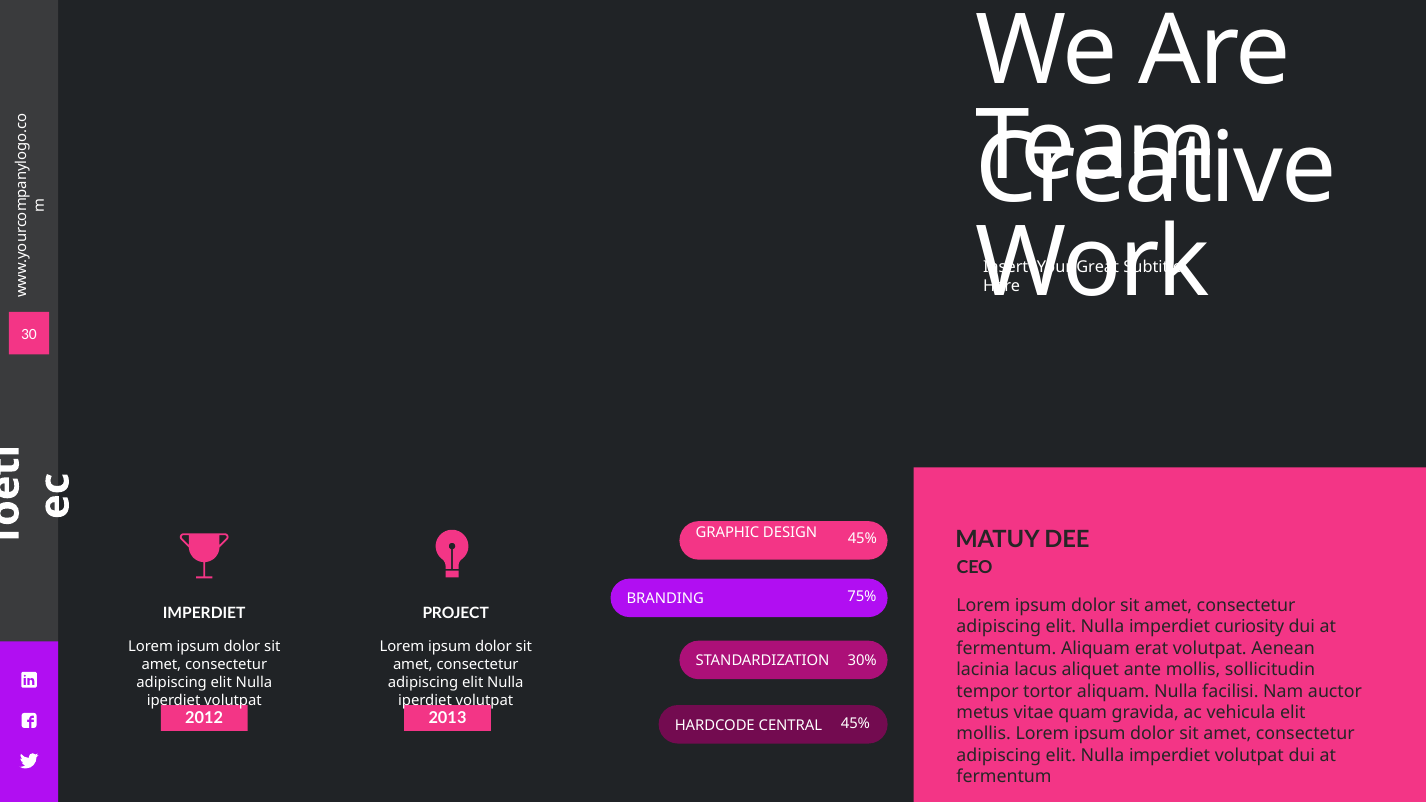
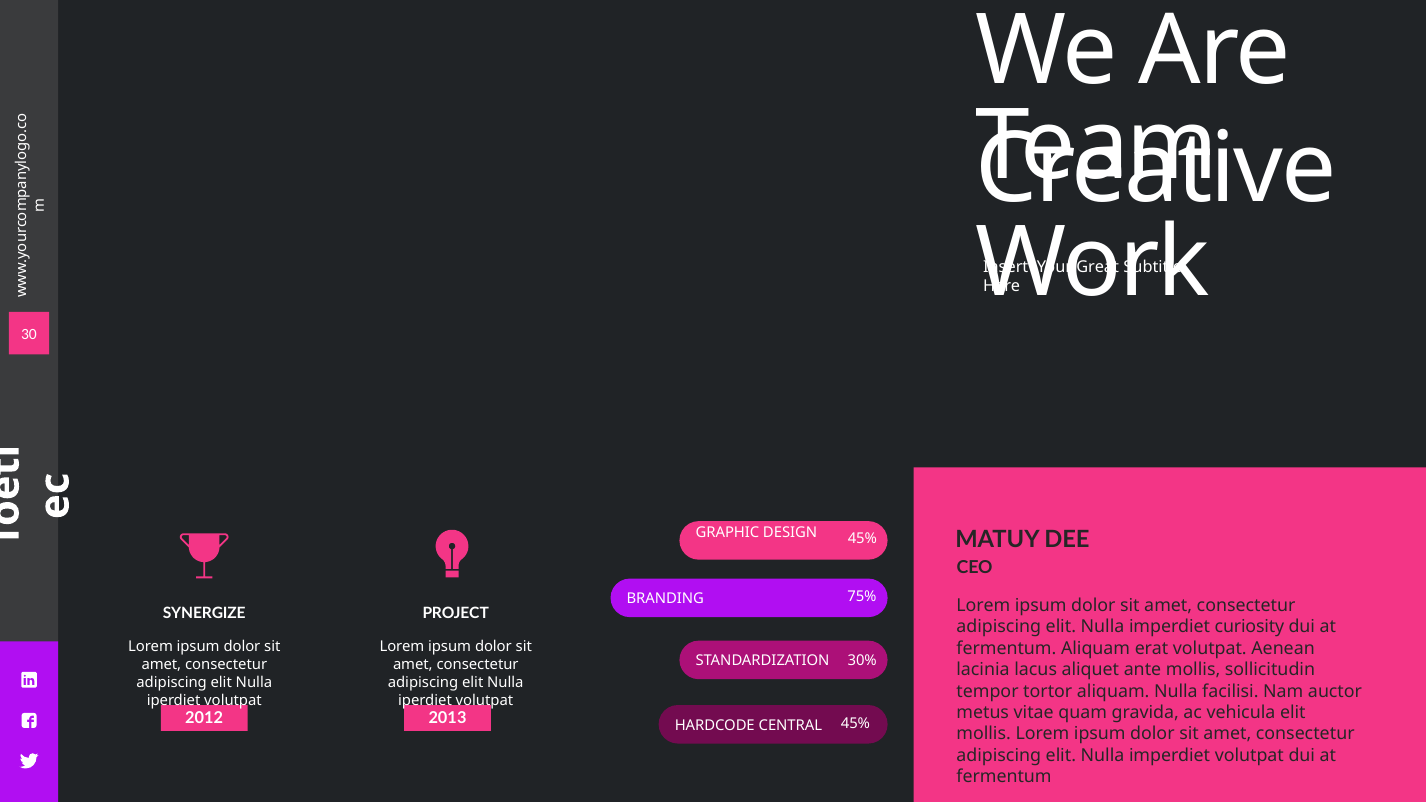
IMPERDIET at (204, 613): IMPERDIET -> SYNERGIZE
